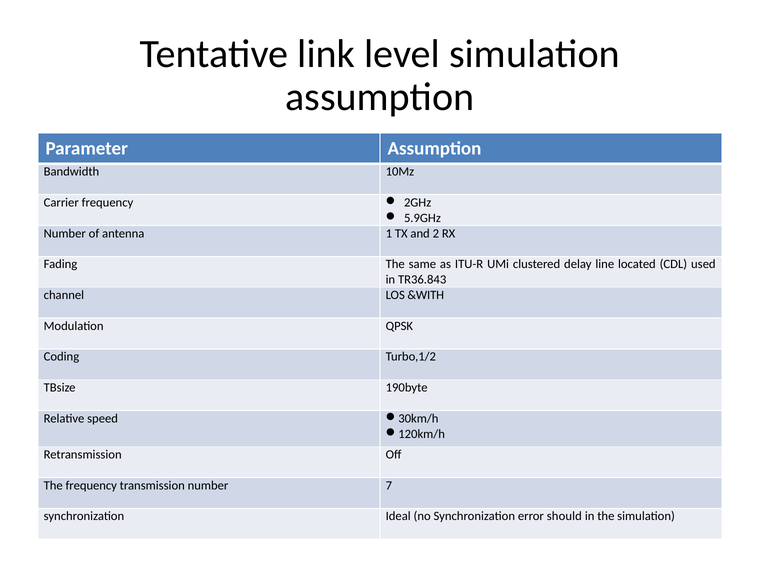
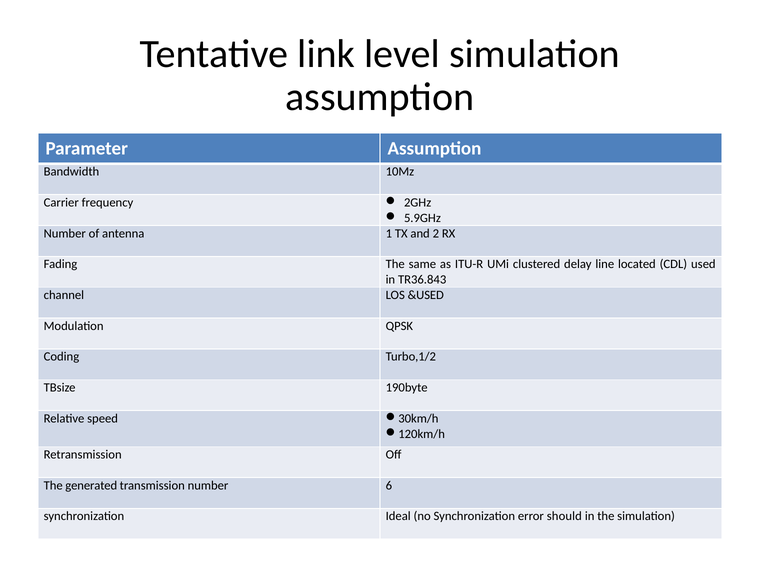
&WITH: &WITH -> &USED
The frequency: frequency -> generated
7: 7 -> 6
